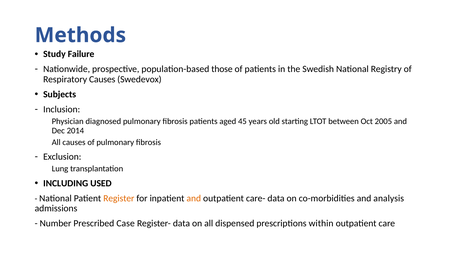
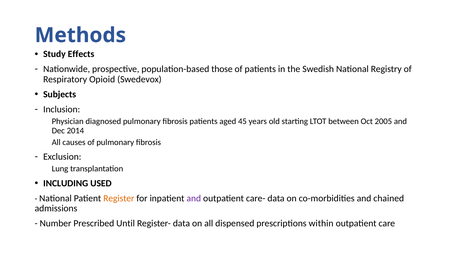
Failure: Failure -> Effects
Respiratory Causes: Causes -> Opioid
and at (194, 198) colour: orange -> purple
analysis: analysis -> chained
Case: Case -> Until
